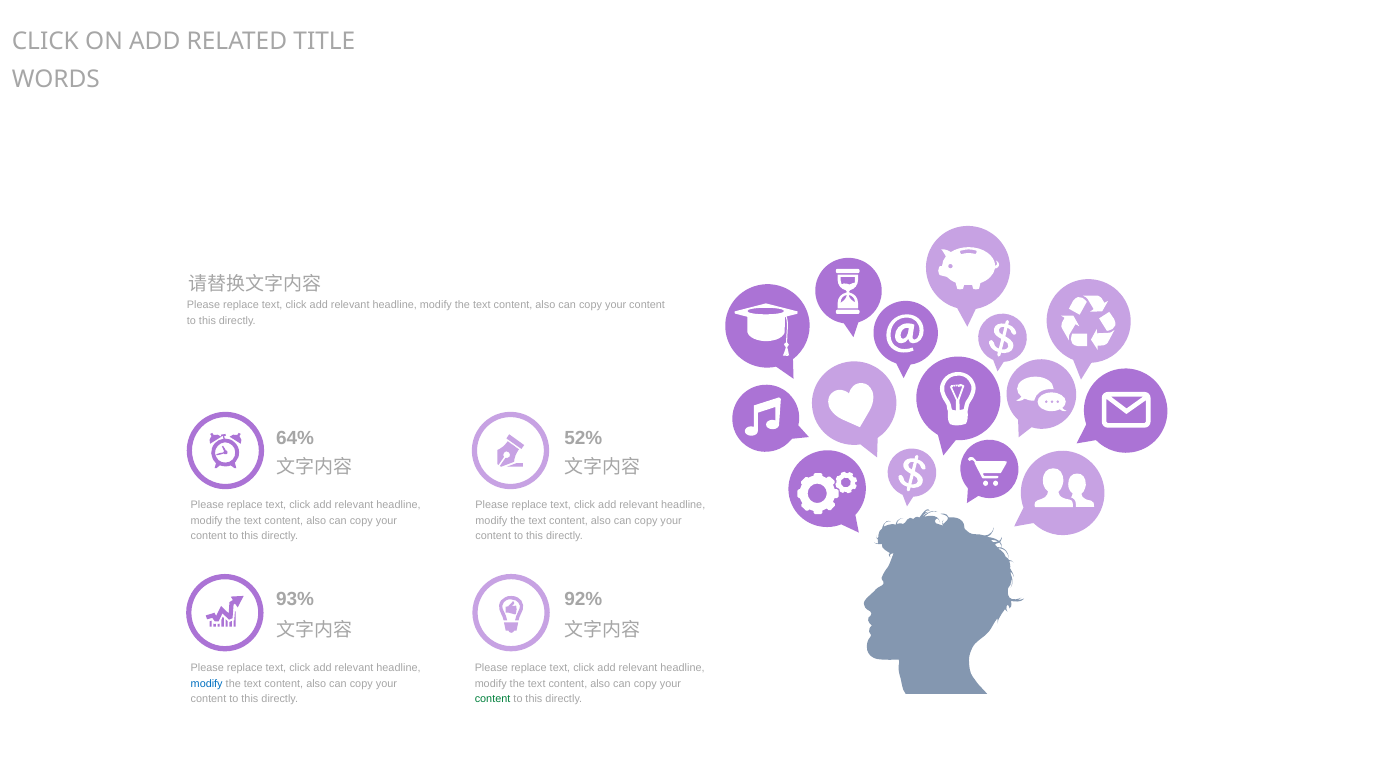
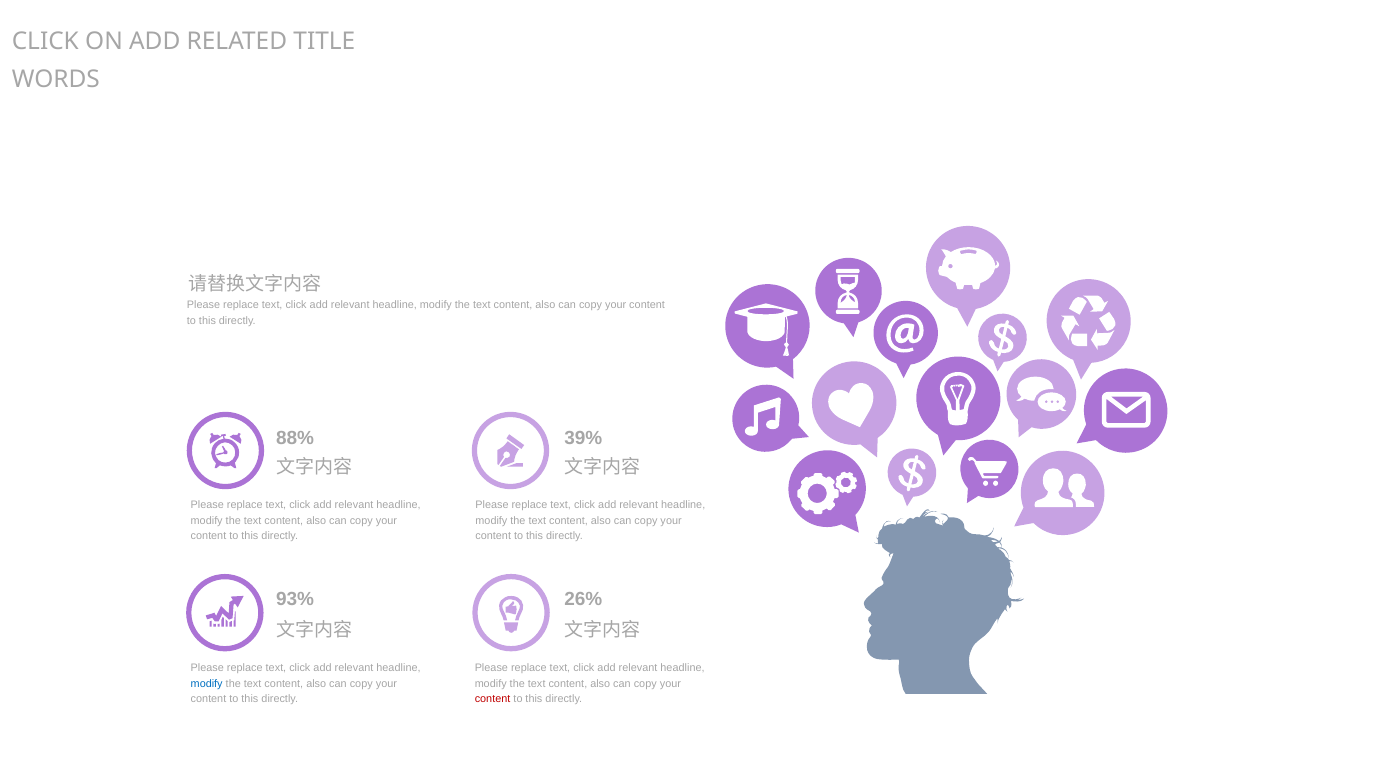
64%: 64% -> 88%
52%: 52% -> 39%
92%: 92% -> 26%
content at (493, 699) colour: green -> red
